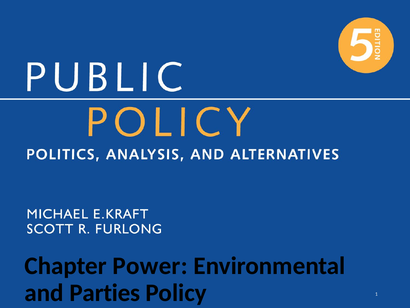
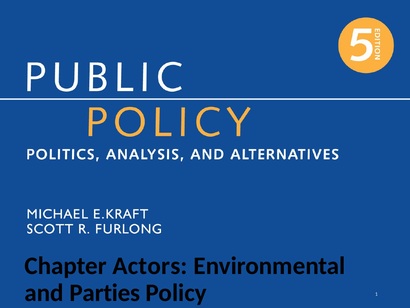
Power: Power -> Actors
